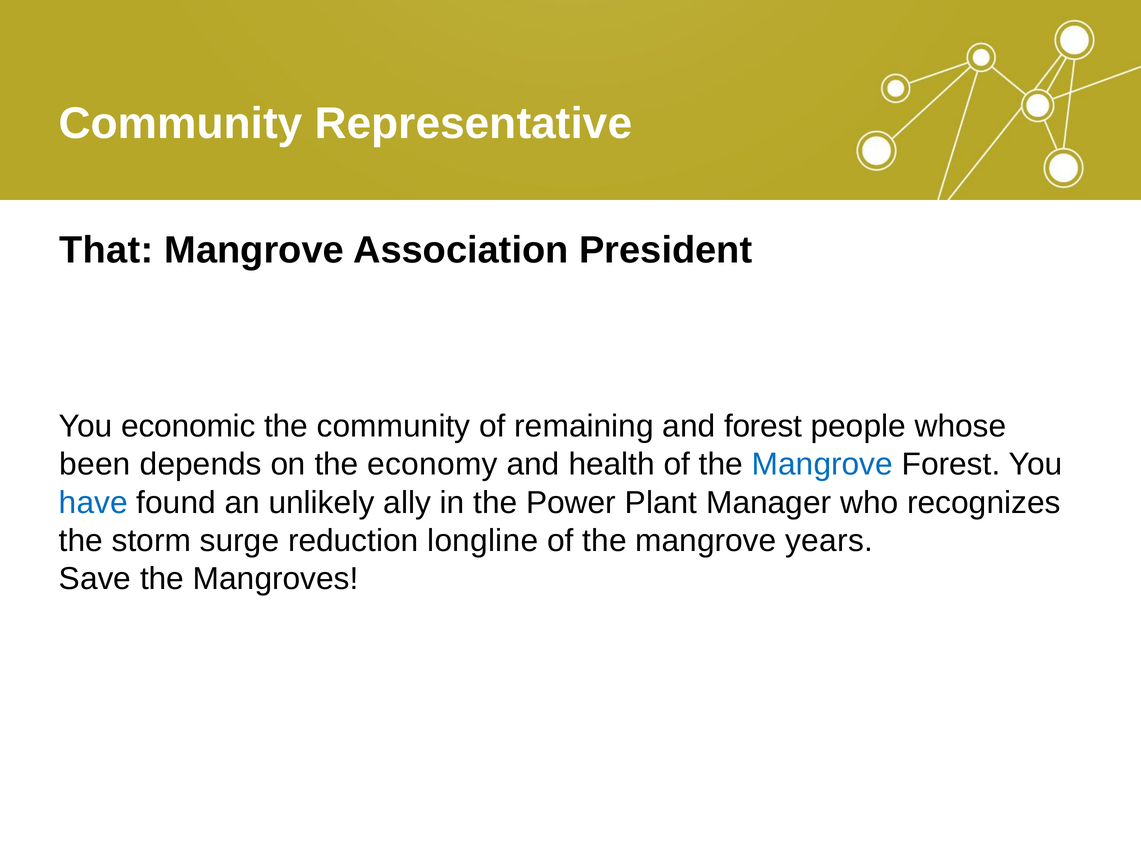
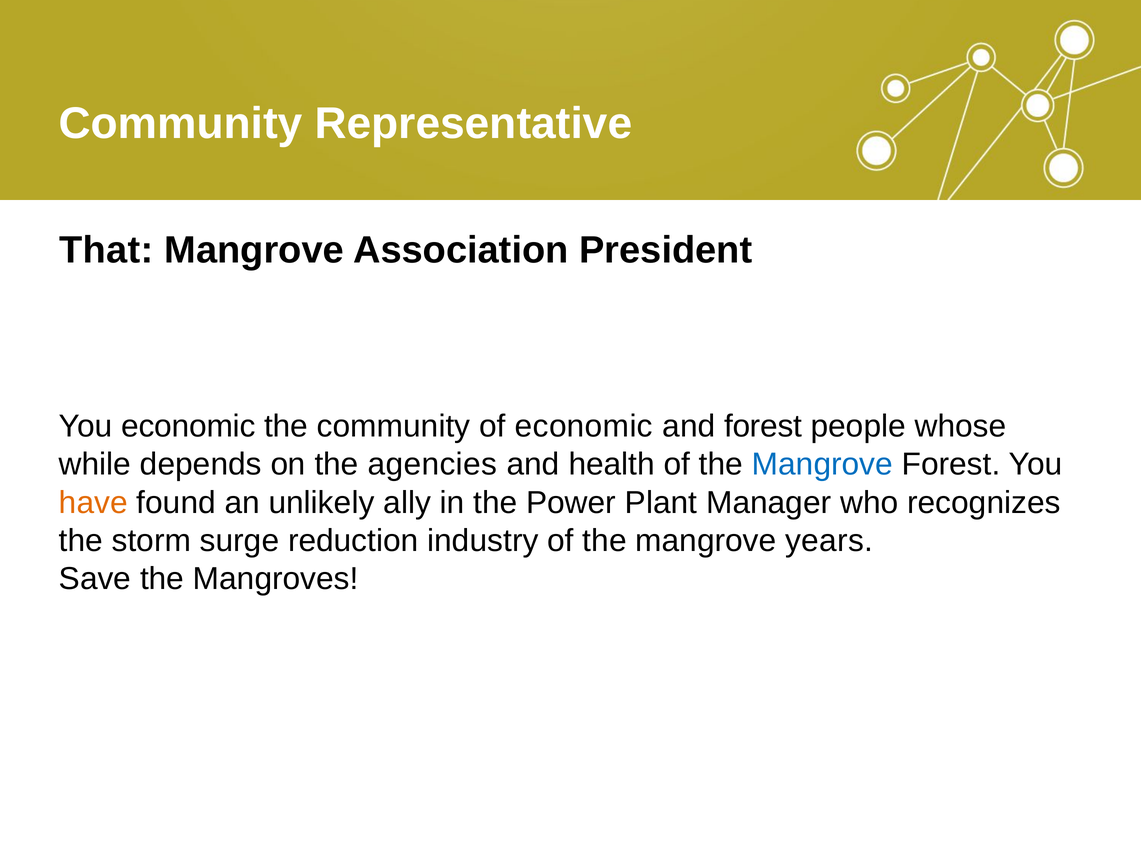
of remaining: remaining -> economic
been: been -> while
economy: economy -> agencies
have colour: blue -> orange
longline: longline -> industry
